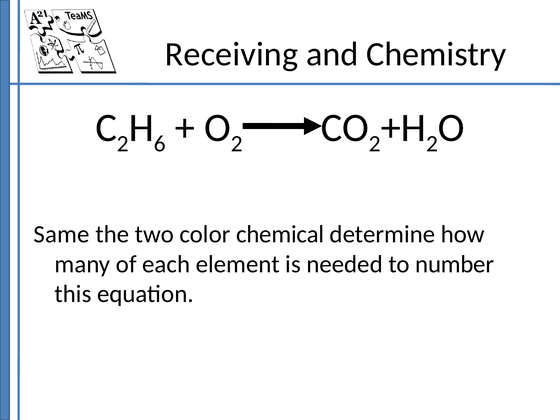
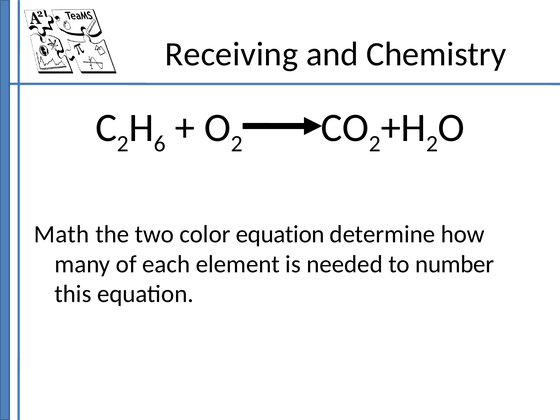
Same: Same -> Math
color chemical: chemical -> equation
